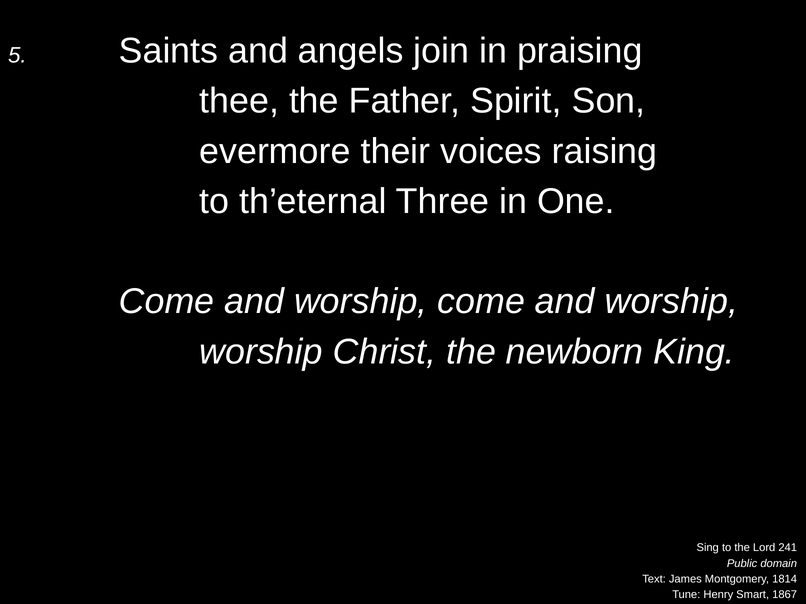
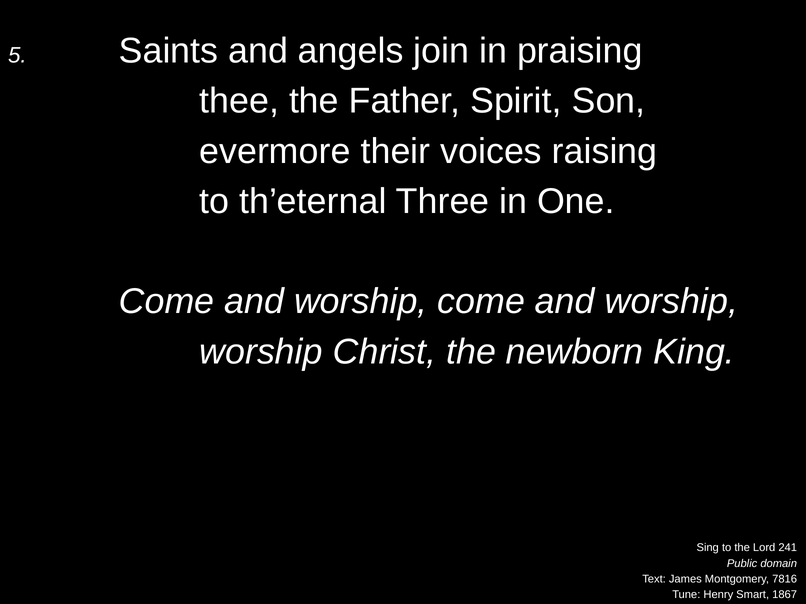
1814: 1814 -> 7816
